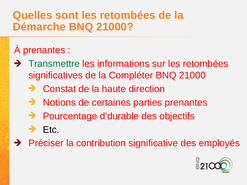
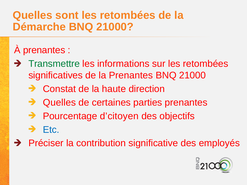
la Compléter: Compléter -> Prenantes
Notions at (59, 103): Notions -> Quelles
d’durable: d’durable -> d’citoyen
Etc colour: black -> blue
